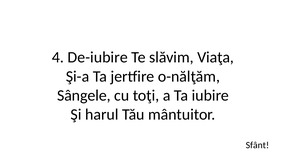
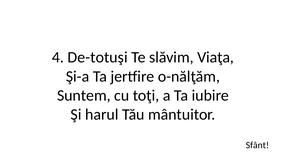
De-iubire: De-iubire -> De-totuşi
Sângele: Sângele -> Suntem
